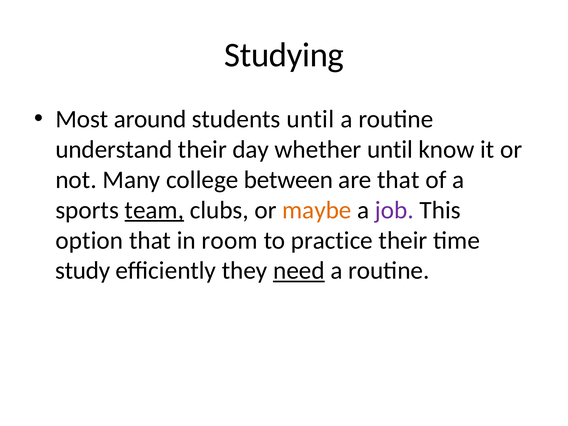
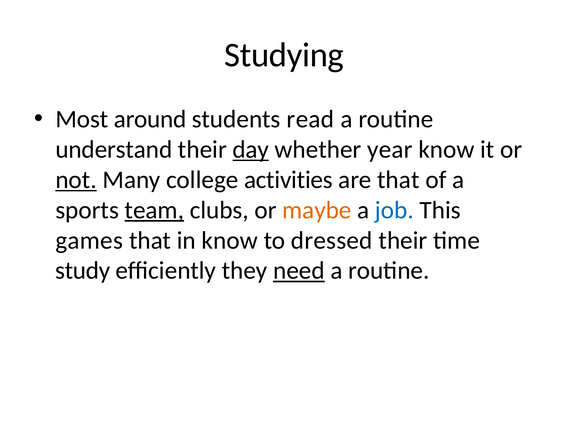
students until: until -> read
day underline: none -> present
whether until: until -> year
not underline: none -> present
between: between -> activities
job colour: purple -> blue
option: option -> games
in room: room -> know
practice: practice -> dressed
